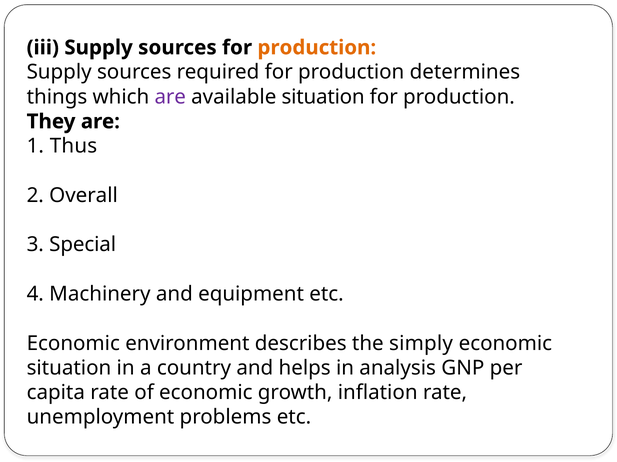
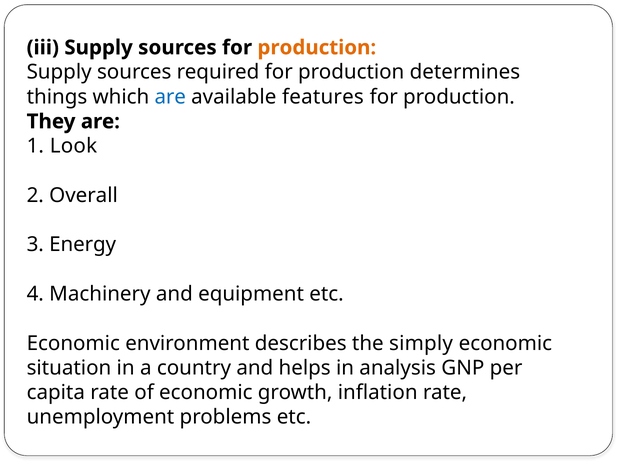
are at (170, 97) colour: purple -> blue
available situation: situation -> features
Thus: Thus -> Look
Special: Special -> Energy
